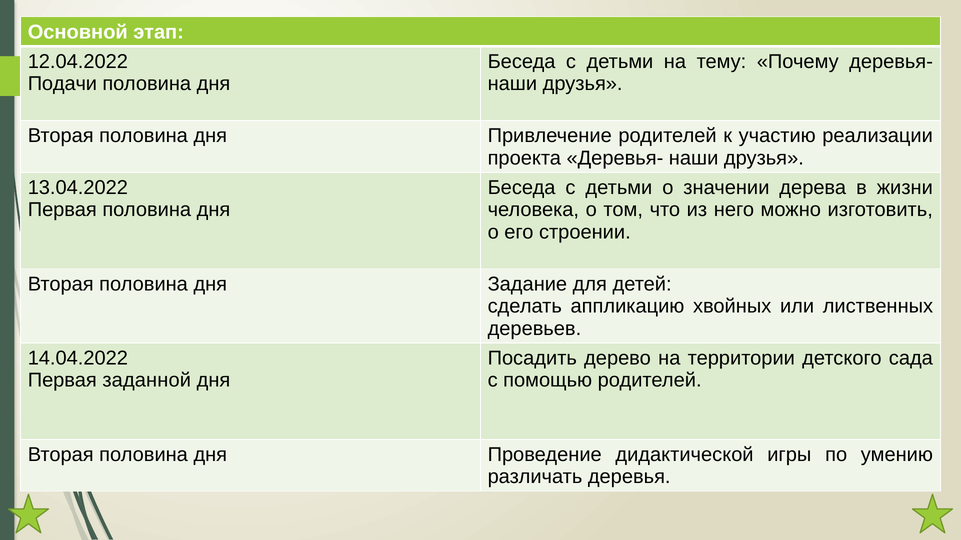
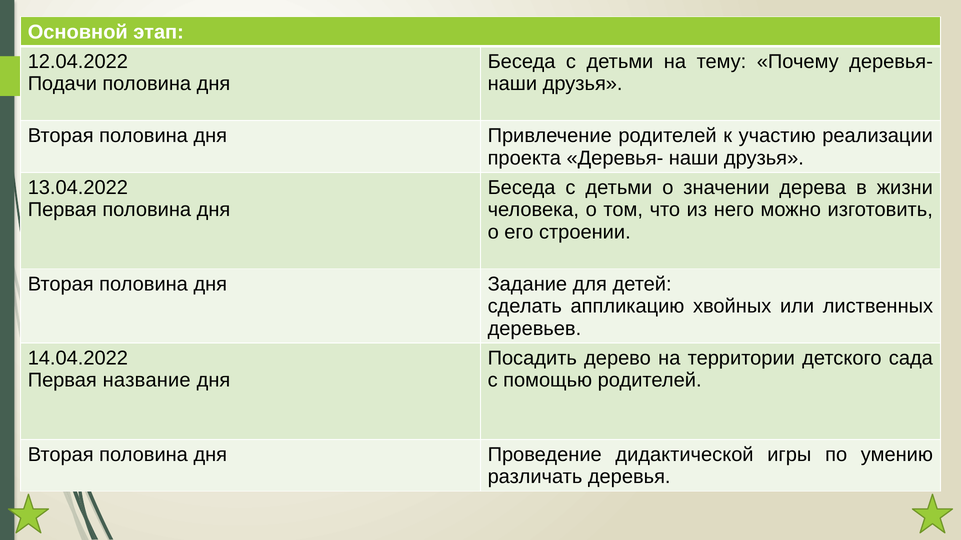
заданной: заданной -> название
